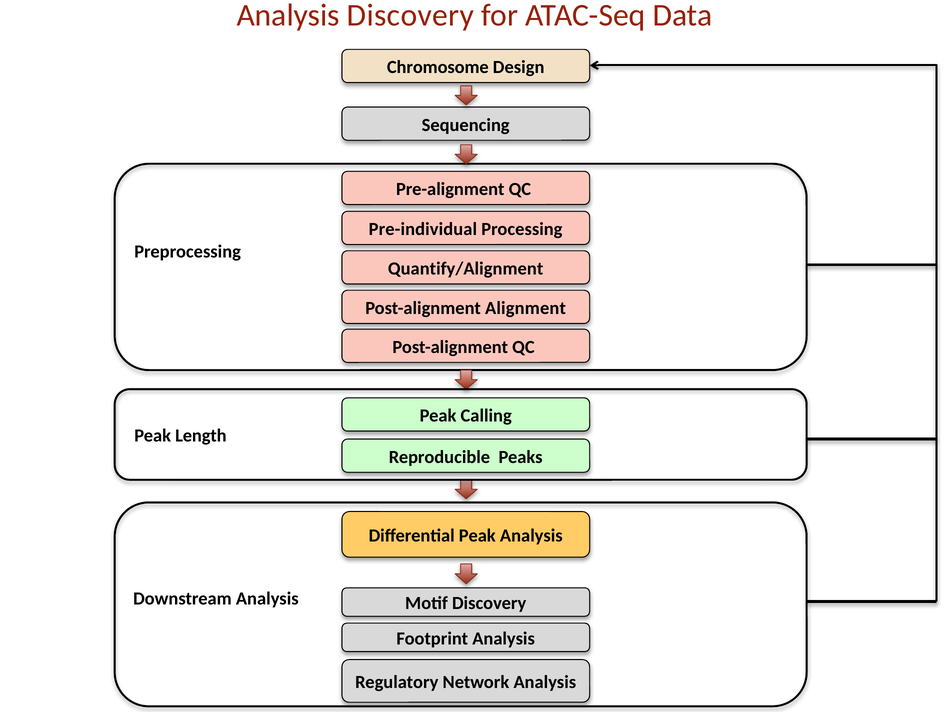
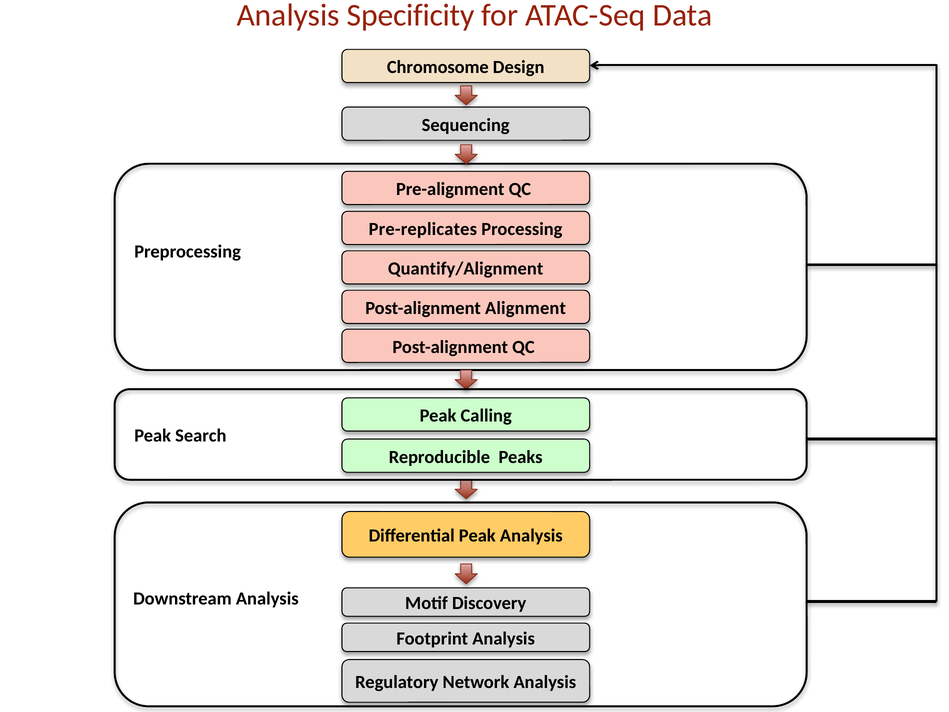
Analysis Discovery: Discovery -> Specificity
Pre-individual: Pre-individual -> Pre-replicates
Length: Length -> Search
